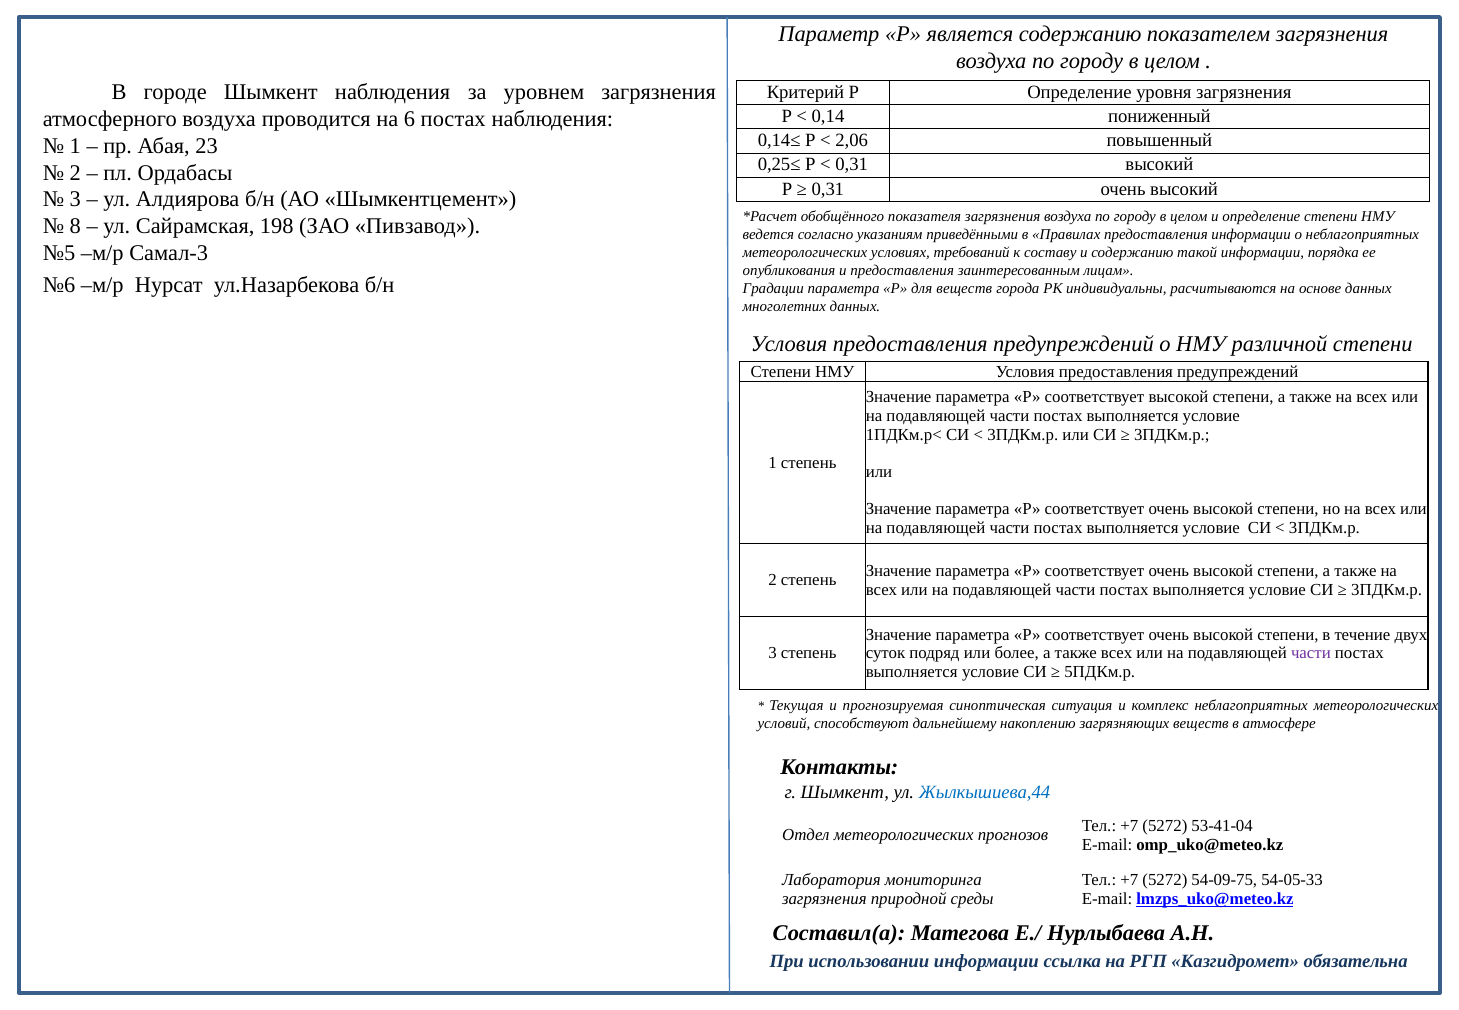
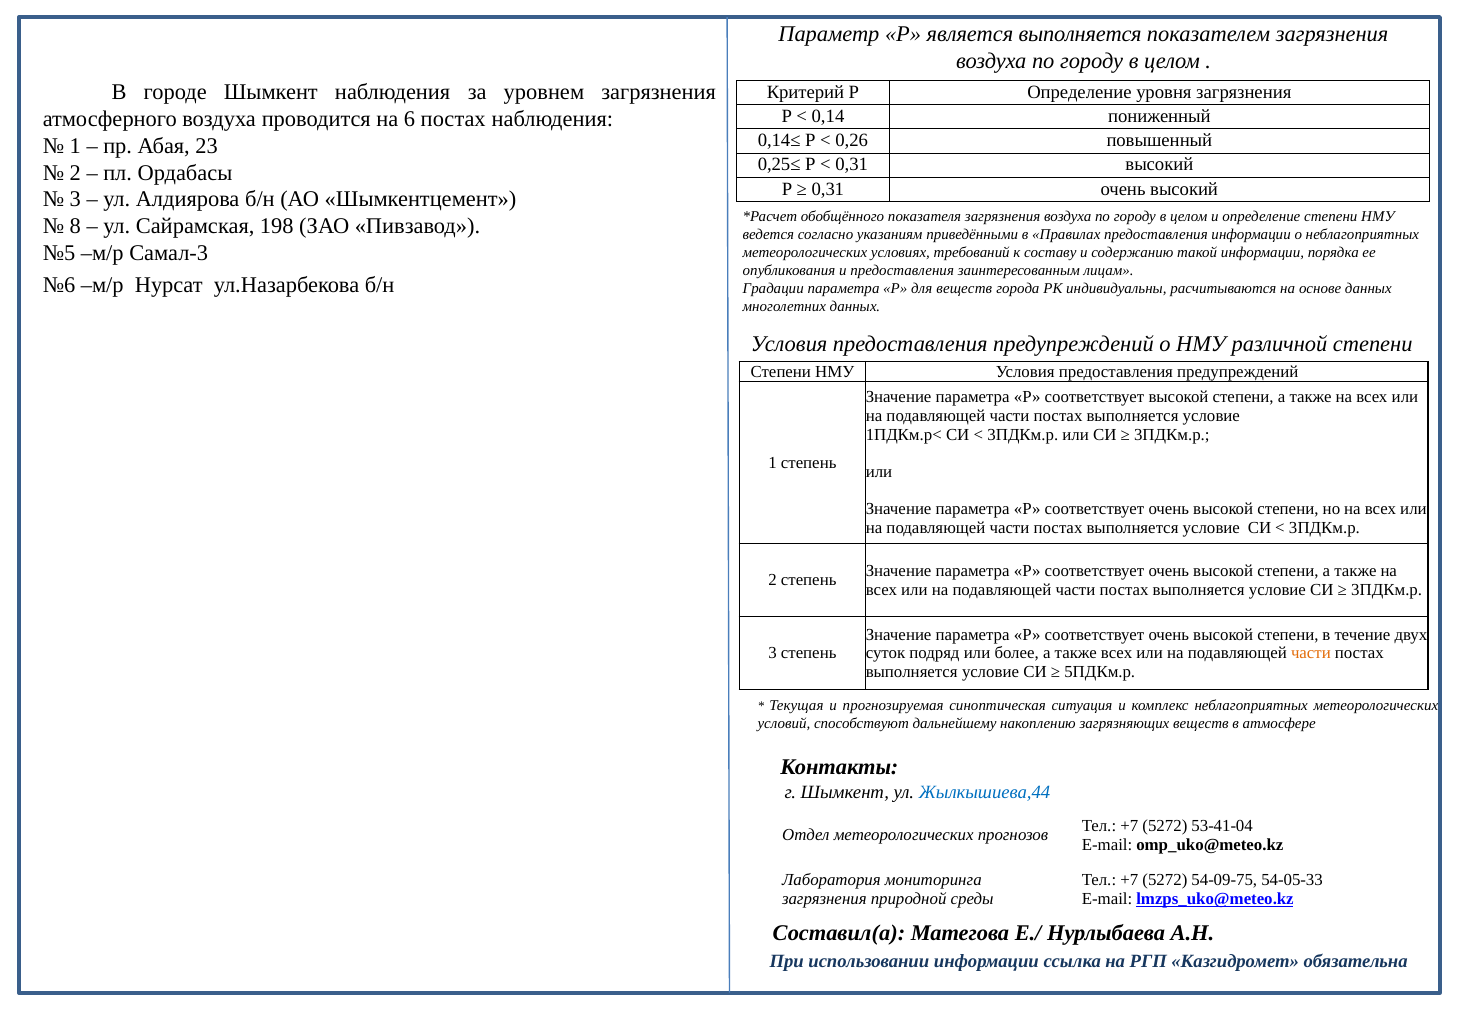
является содержанию: содержанию -> выполняется
2,06: 2,06 -> 0,26
части at (1311, 653) colour: purple -> orange
